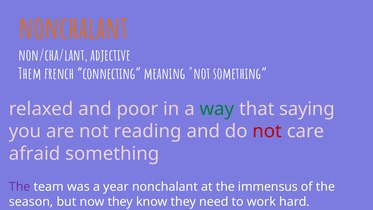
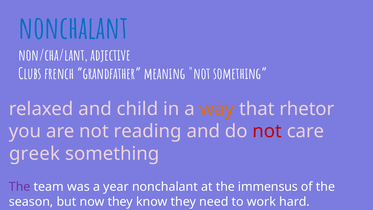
nonchalant at (73, 28) colour: orange -> blue
Them: Them -> Clubs
connecting: connecting -> grandfather
poor: poor -> child
way colour: green -> orange
saying: saying -> rhetor
afraid: afraid -> greek
